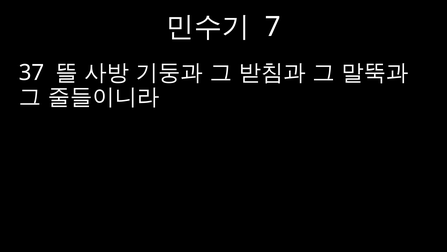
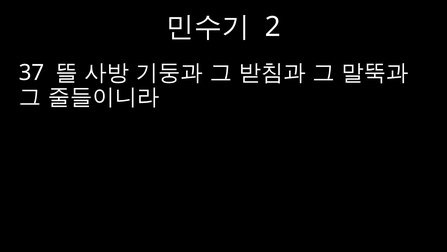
7: 7 -> 2
